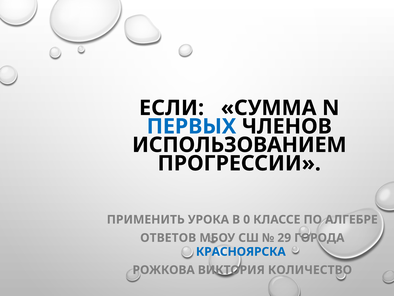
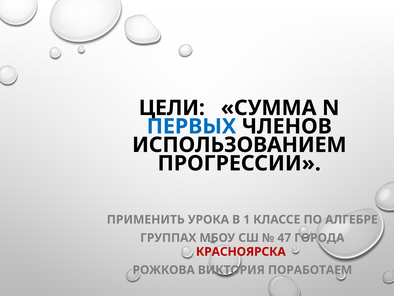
ЕСЛИ: ЕСЛИ -> ЦЕЛИ
0: 0 -> 1
ОТВЕТОВ: ОТВЕТОВ -> ГРУППАХ
29: 29 -> 47
КРАСНОЯРСКА colour: blue -> red
КОЛИЧЕСТВО: КОЛИЧЕСТВО -> ПОРАБОТАЕМ
